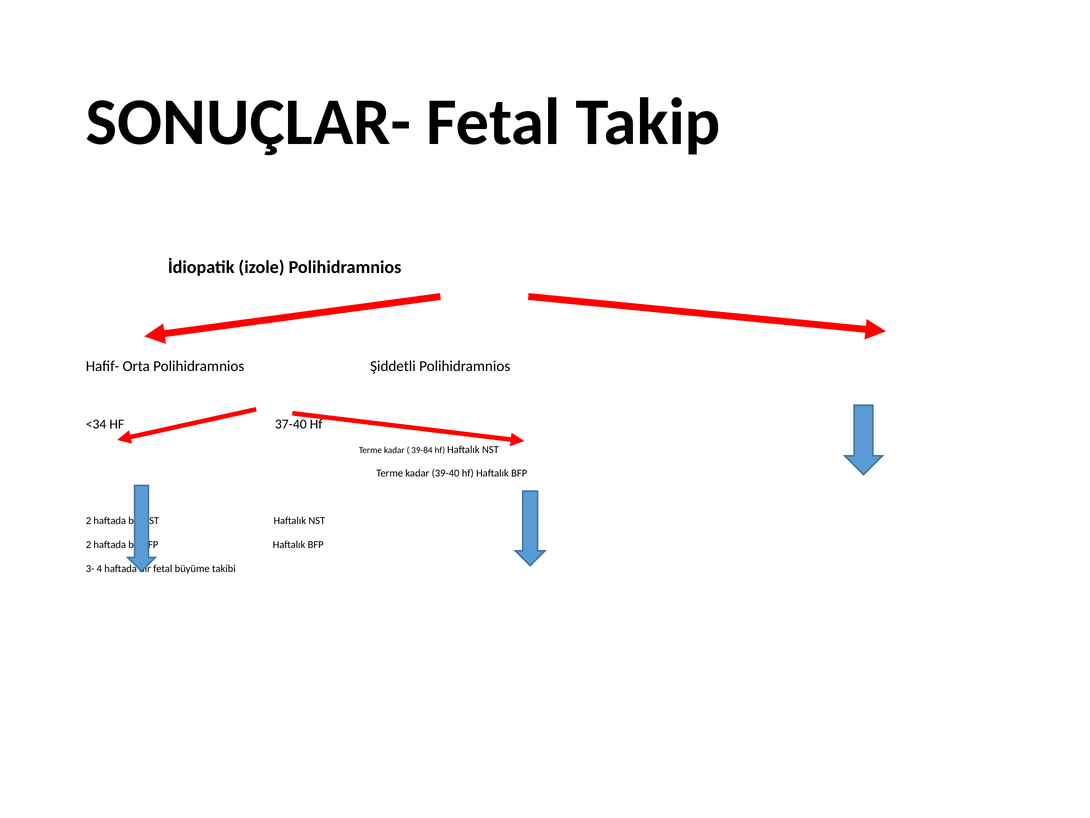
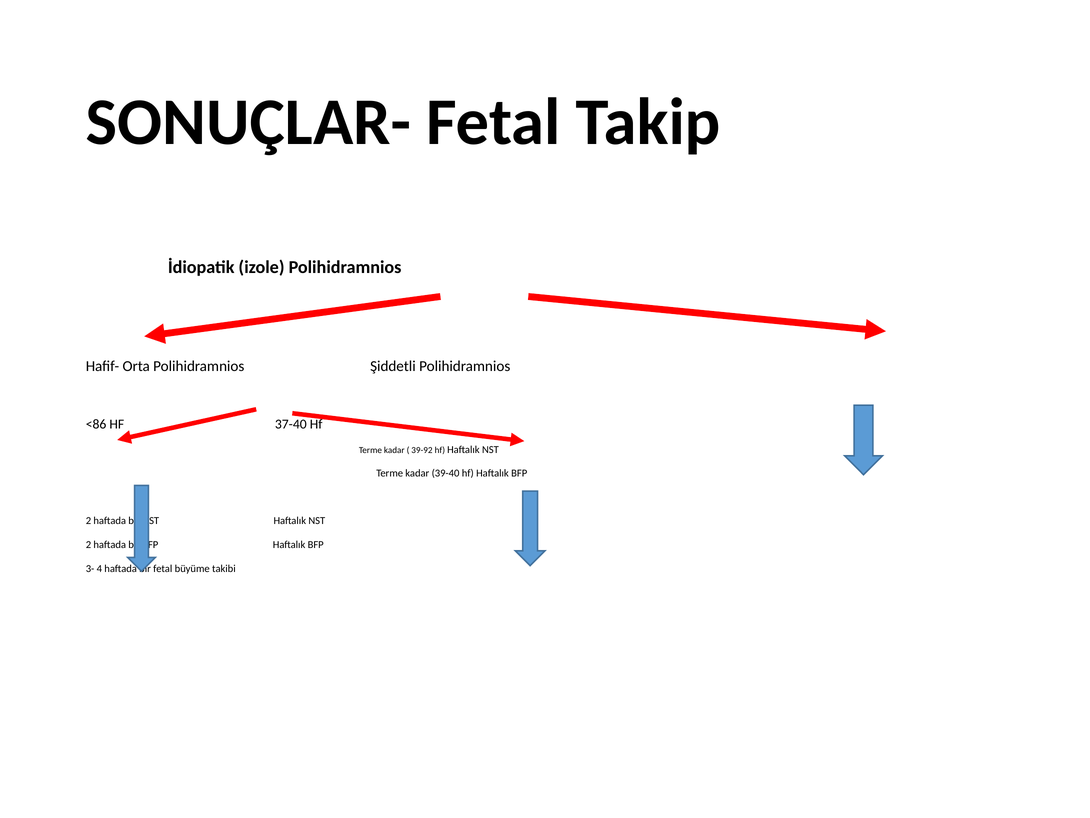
<34: <34 -> <86
39-84: 39-84 -> 39-92
